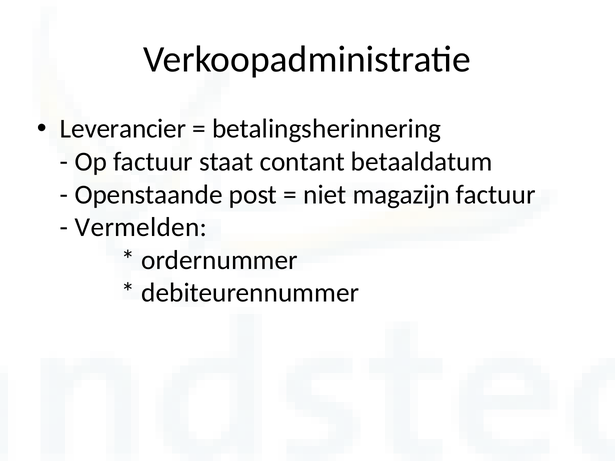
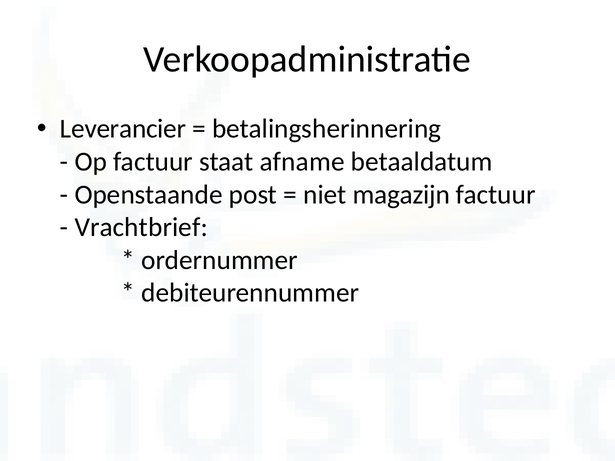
contant: contant -> afname
Vermelden: Vermelden -> Vrachtbrief
